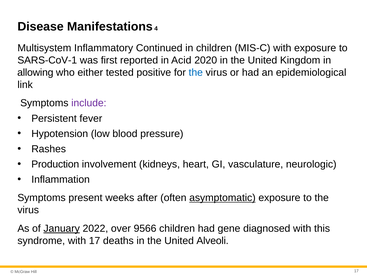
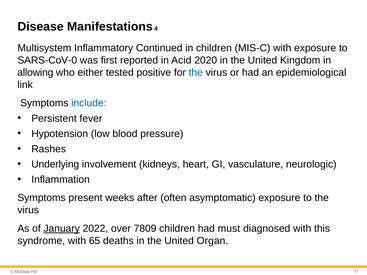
SARS-CoV-1: SARS-CoV-1 -> SARS-CoV-0
include colour: purple -> blue
Production: Production -> Underlying
asymptomatic underline: present -> none
9566: 9566 -> 7809
gene: gene -> must
with 17: 17 -> 65
Alveoli: Alveoli -> Organ
